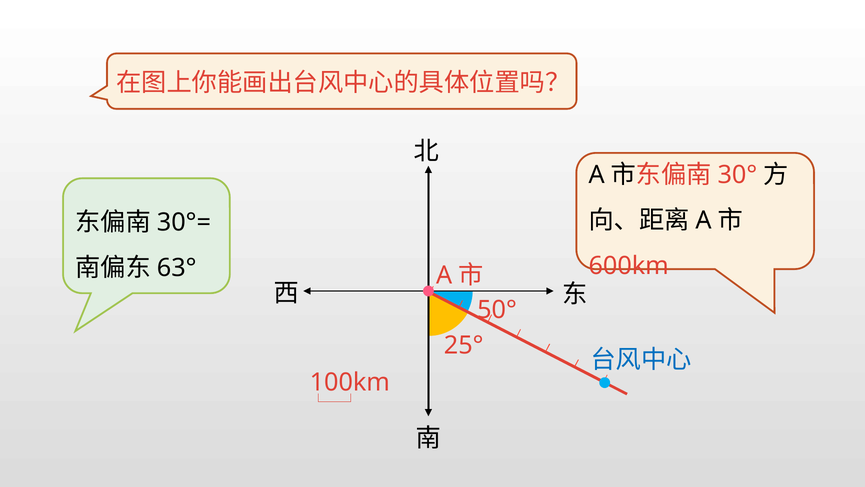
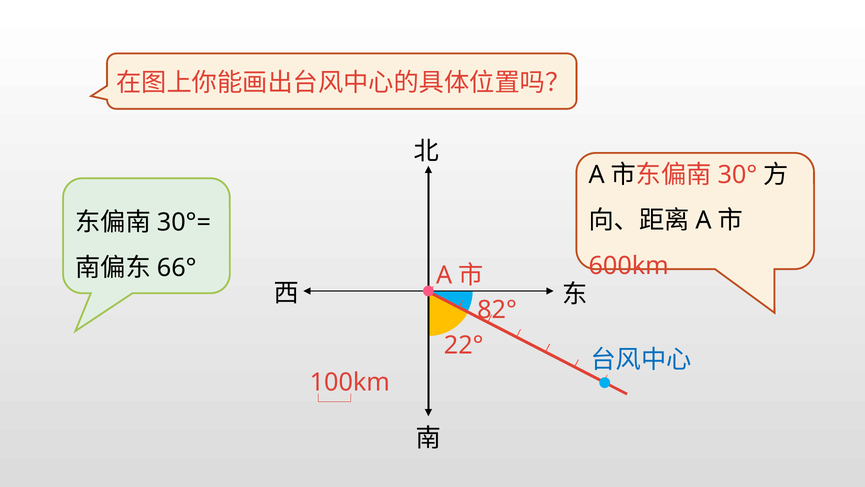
63°: 63° -> 66°
50°: 50° -> 82°
25°: 25° -> 22°
